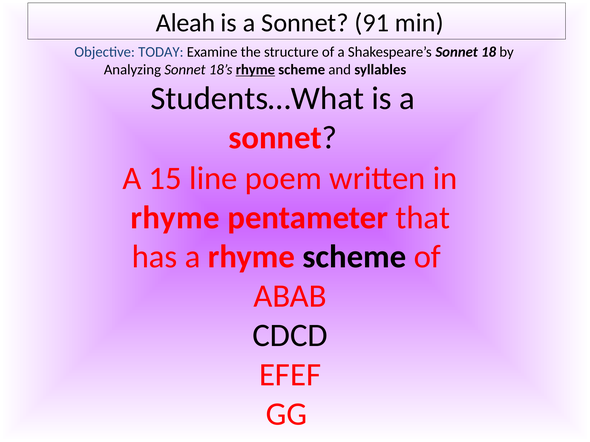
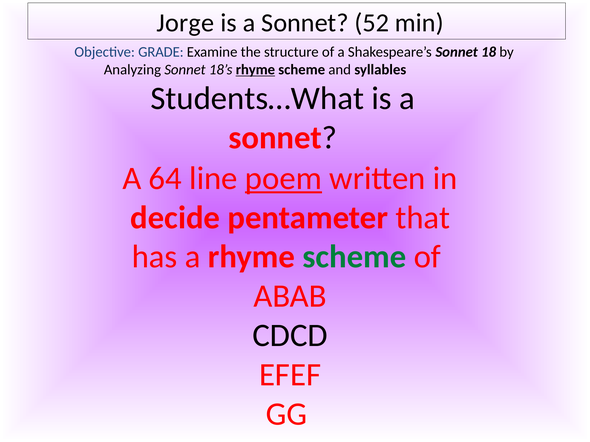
Aleah: Aleah -> Jorge
91: 91 -> 52
TODAY: TODAY -> GRADE
15: 15 -> 64
poem underline: none -> present
rhyme at (175, 218): rhyme -> decide
scheme at (354, 257) colour: black -> green
